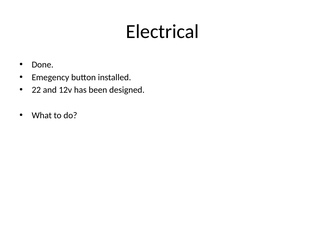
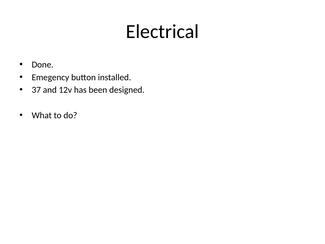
22: 22 -> 37
